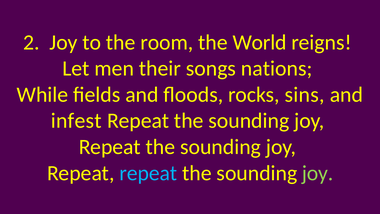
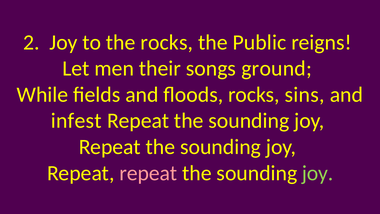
the room: room -> rocks
World: World -> Public
nations: nations -> ground
repeat at (148, 173) colour: light blue -> pink
